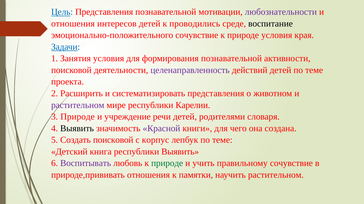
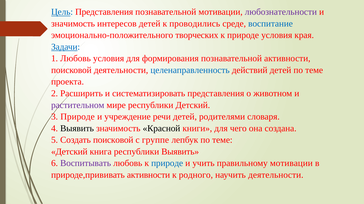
отношения at (73, 24): отношения -> значимость
воспитание colour: black -> blue
эмоционально-положительного сочувствие: сочувствие -> творческих
1 Занятия: Занятия -> Любовь
целенаправленность colour: purple -> blue
республики Карелии: Карелии -> Детский
Красной colour: purple -> black
корпус: корпус -> группе
природе at (167, 164) colour: green -> blue
правильному сочувствие: сочувствие -> мотивации
природе,прививать отношения: отношения -> активности
памятки: памятки -> родного
научить растительном: растительном -> деятельности
